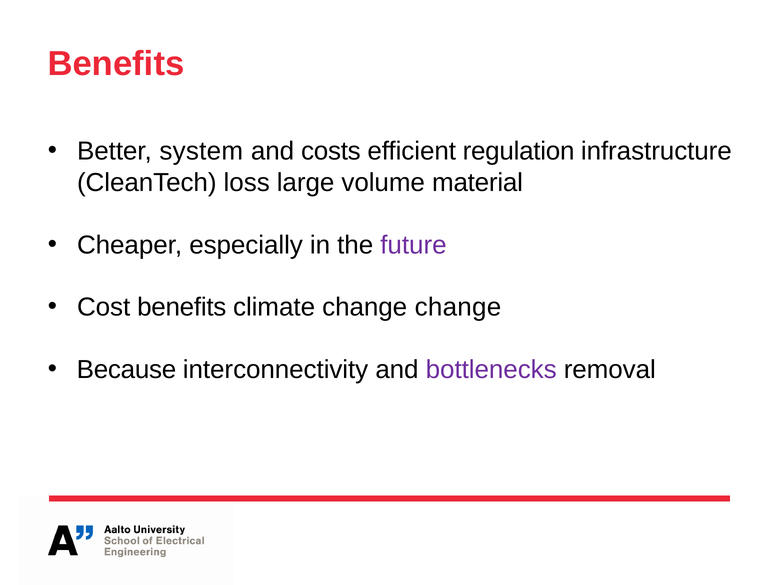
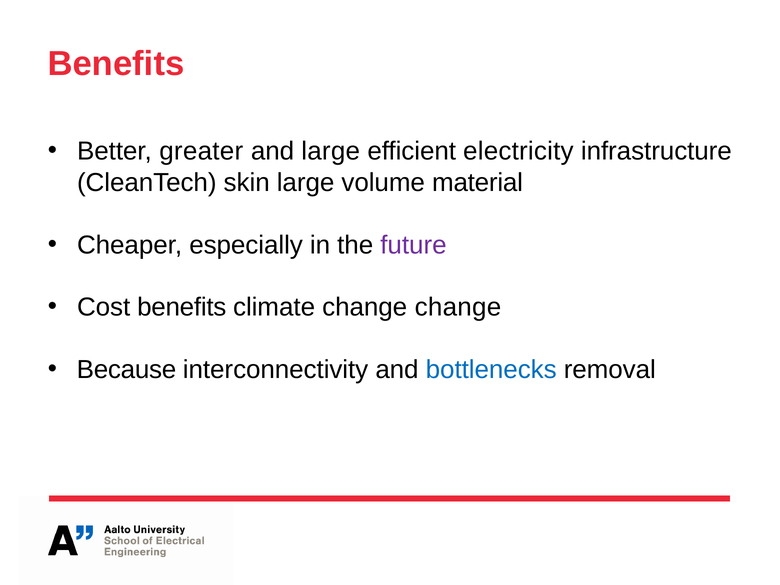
system: system -> greater
and costs: costs -> large
regulation: regulation -> electricity
loss: loss -> skin
bottlenecks colour: purple -> blue
